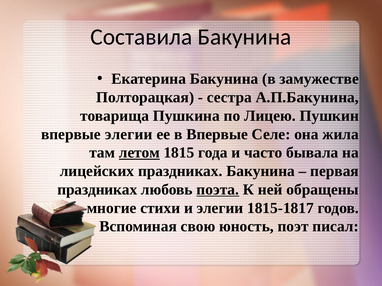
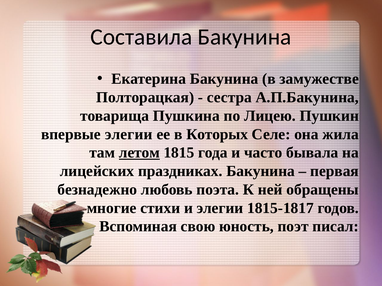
в Впервые: Впервые -> Которых
праздниках at (97, 190): праздниках -> безнадежно
поэта underline: present -> none
